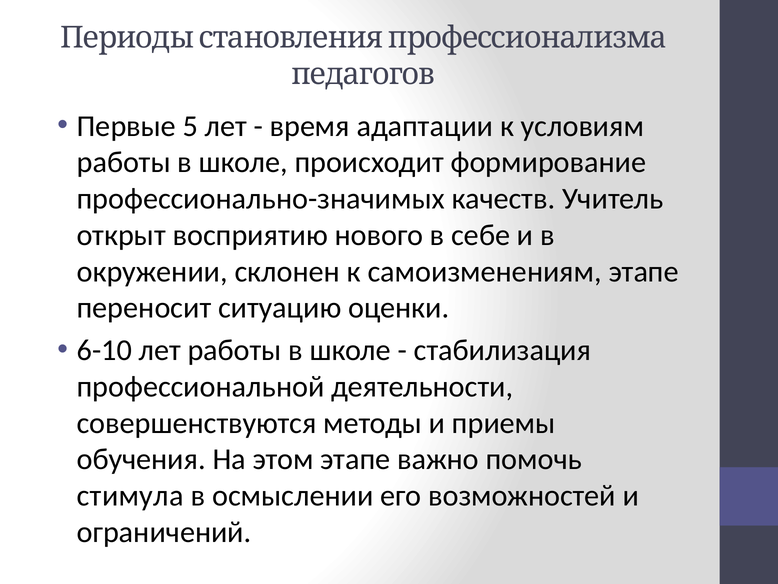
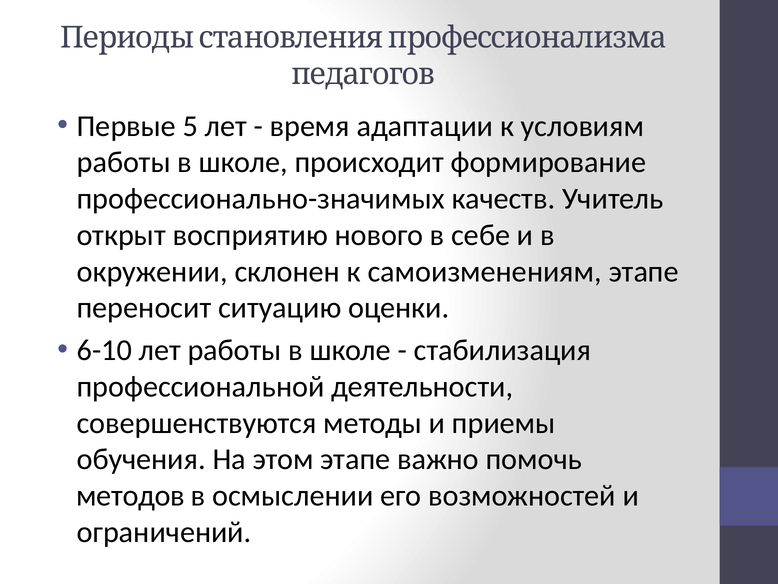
стимула: стимула -> методов
